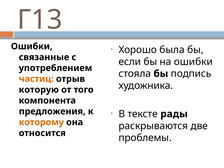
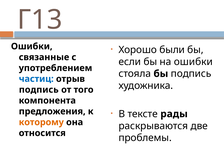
была: была -> были
частиц colour: orange -> blue
которую at (39, 90): которую -> подпись
